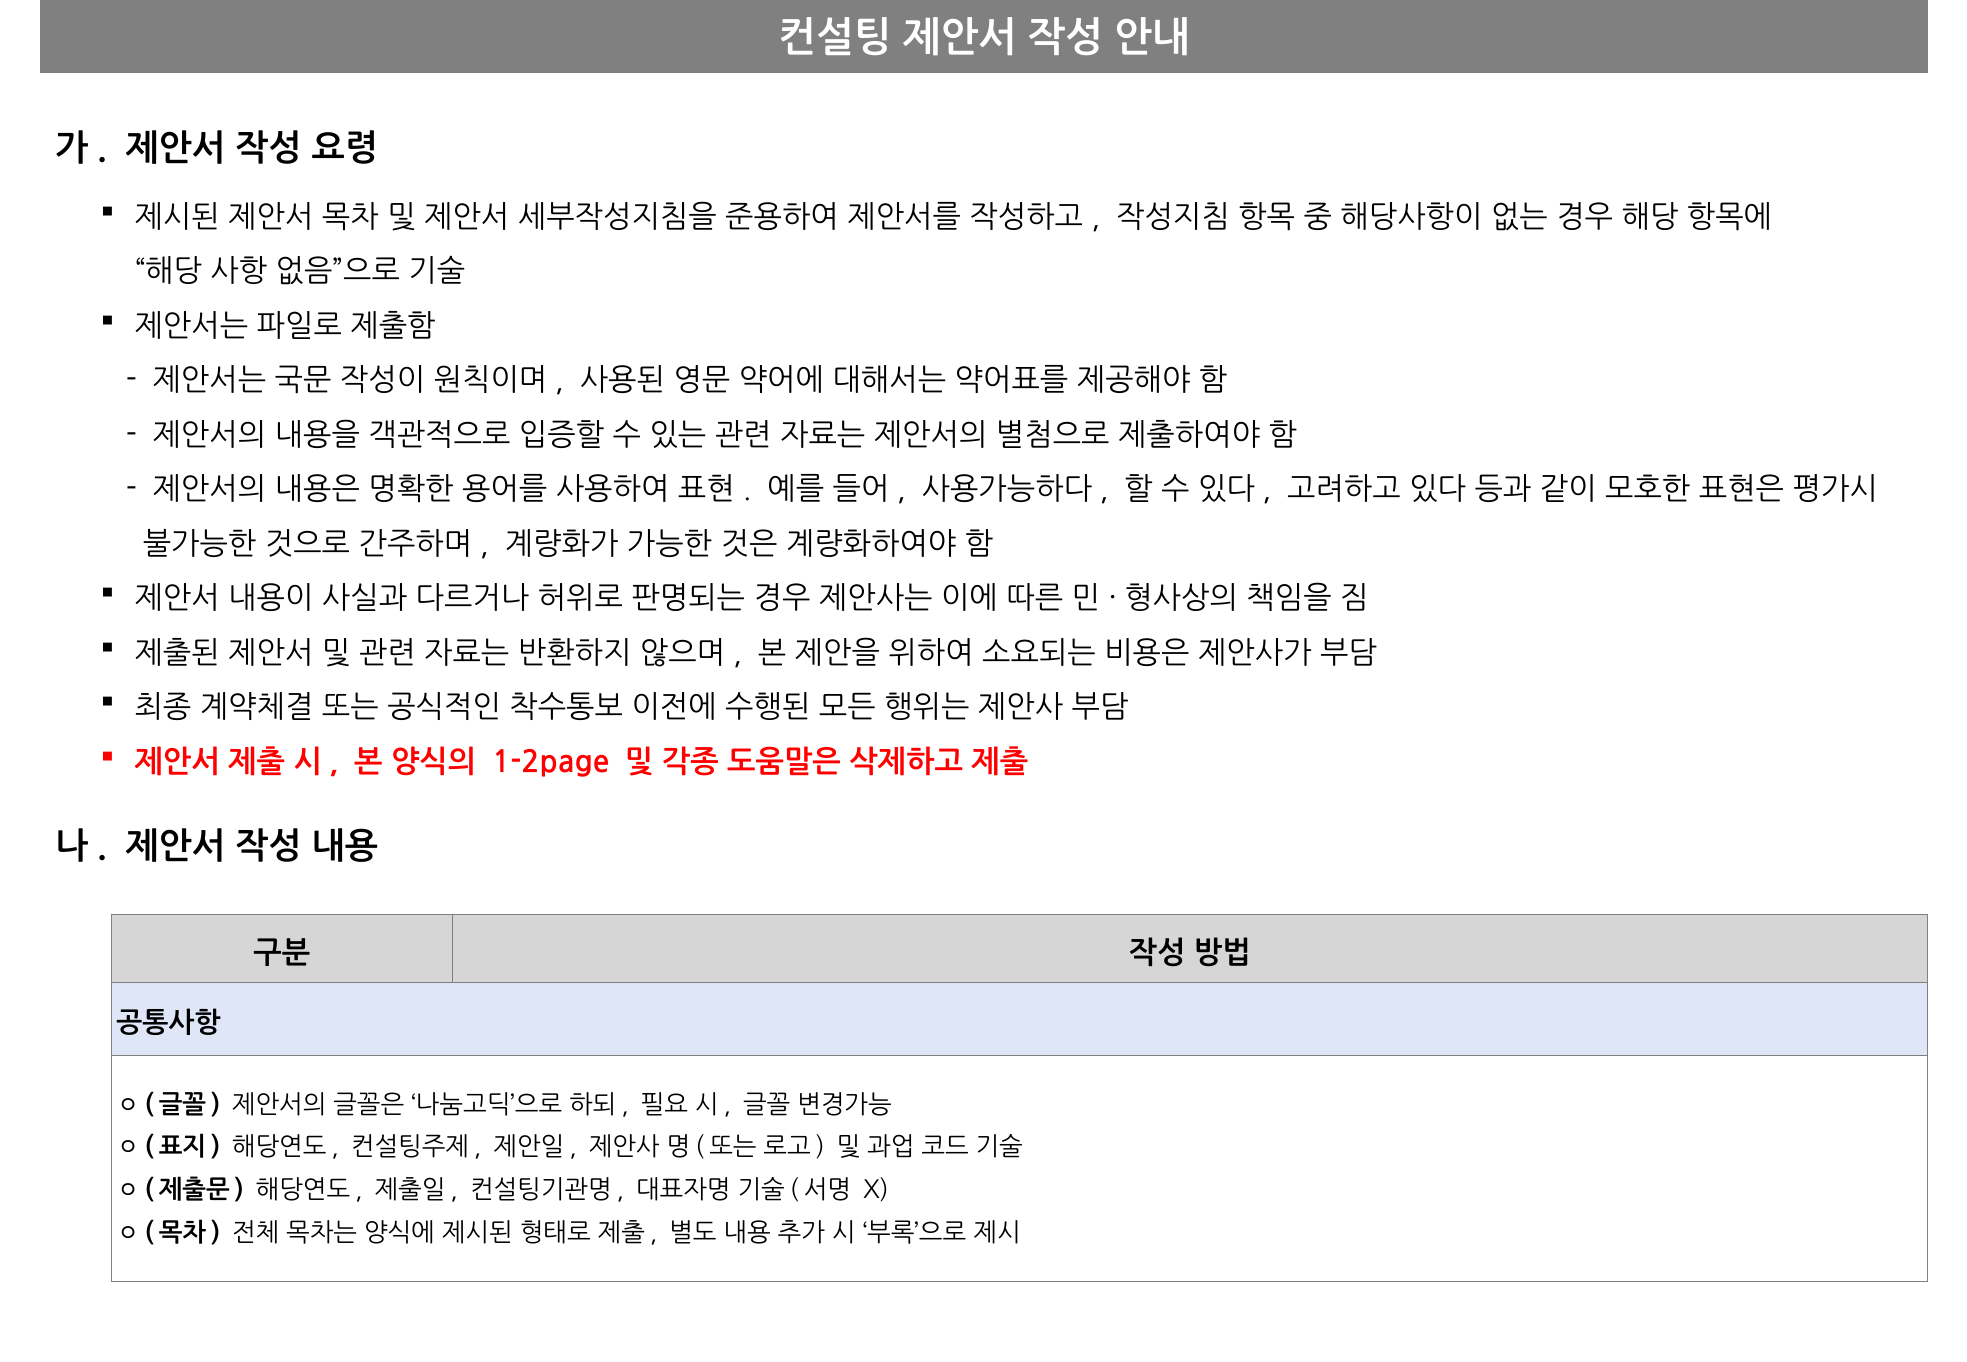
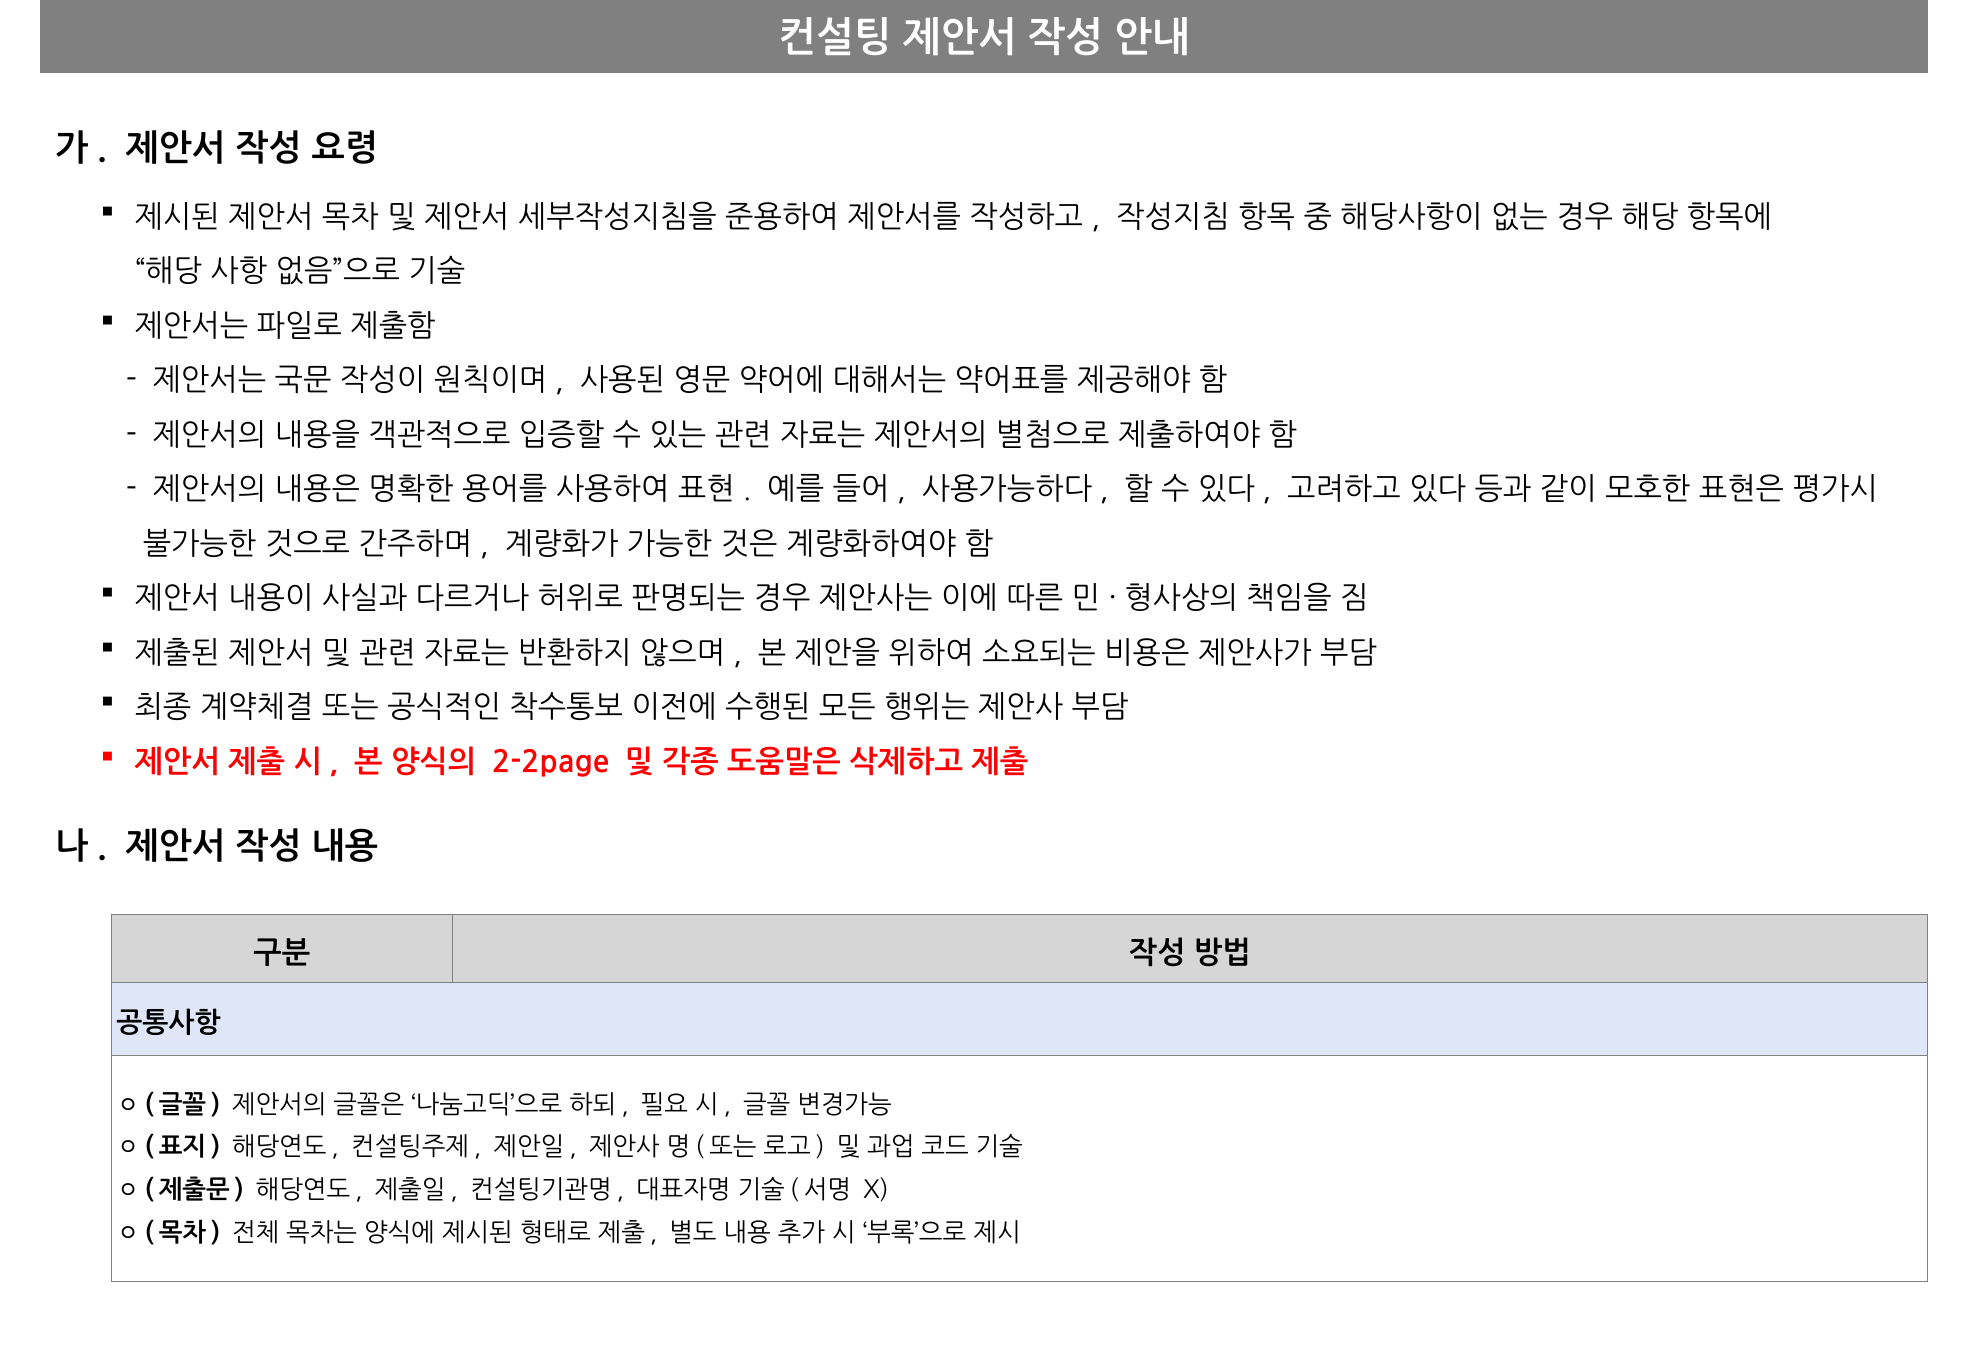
1-2page: 1-2page -> 2-2page
